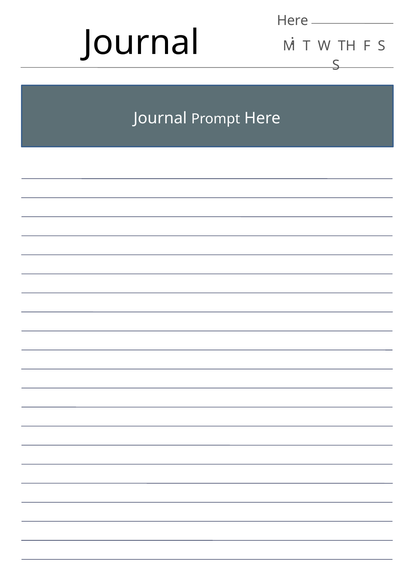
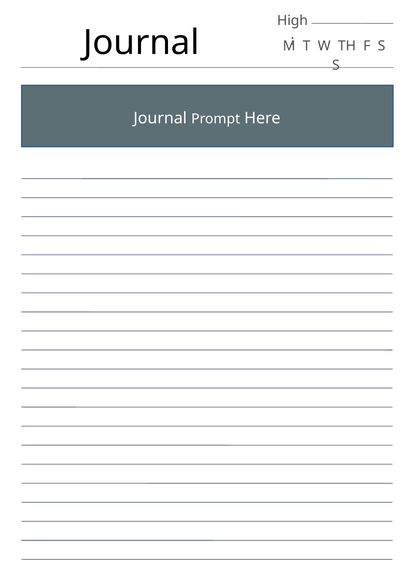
Here at (293, 21): Here -> High
